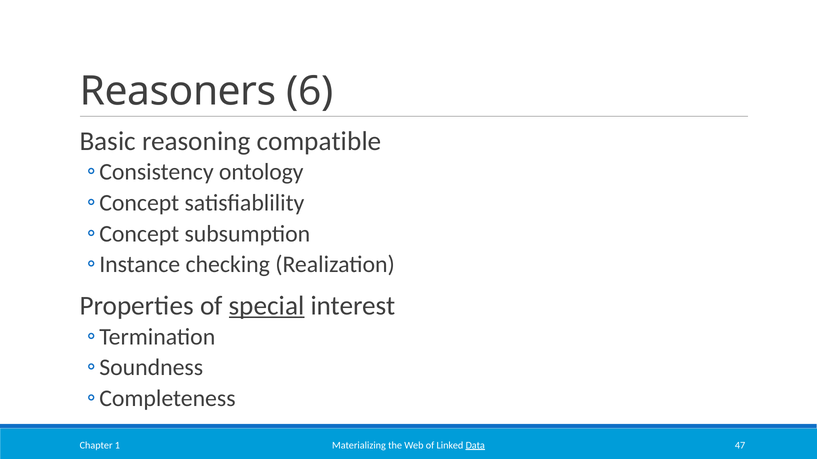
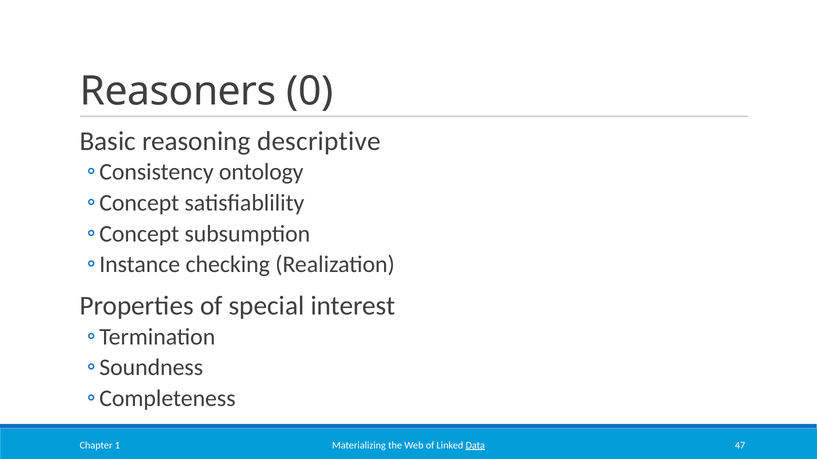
6: 6 -> 0
compatible: compatible -> descriptive
special underline: present -> none
